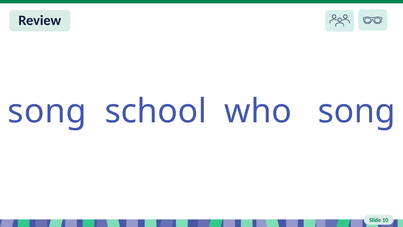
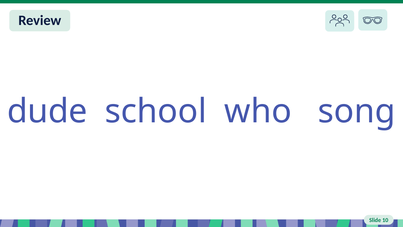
song at (47, 111): song -> dude
